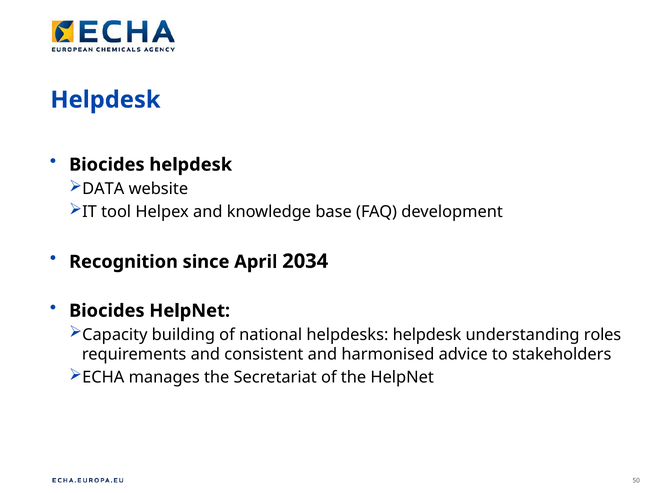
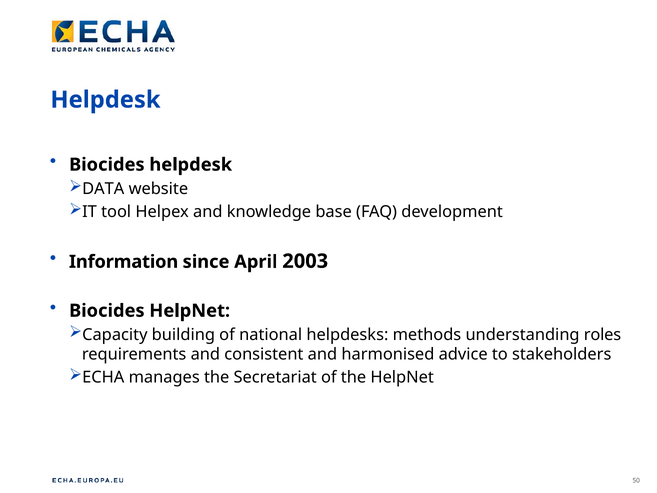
Recognition: Recognition -> Information
2034: 2034 -> 2003
helpdesks helpdesk: helpdesk -> methods
